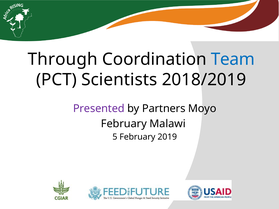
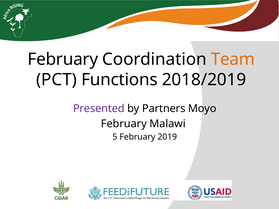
Through at (63, 59): Through -> February
Team colour: blue -> orange
Scientists: Scientists -> Functions
